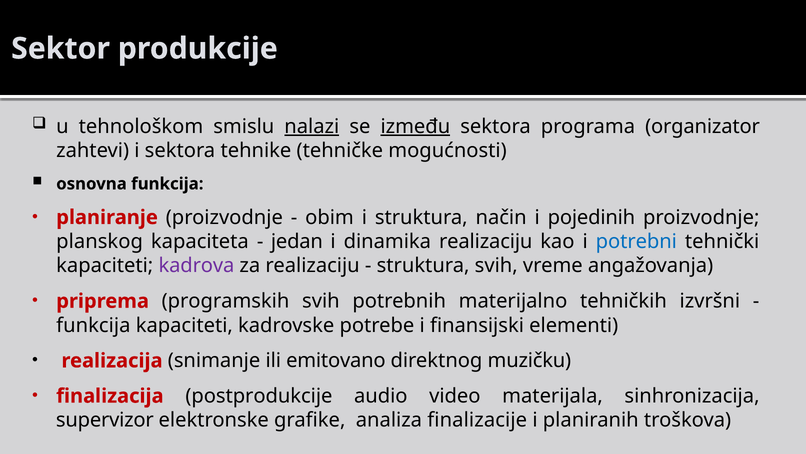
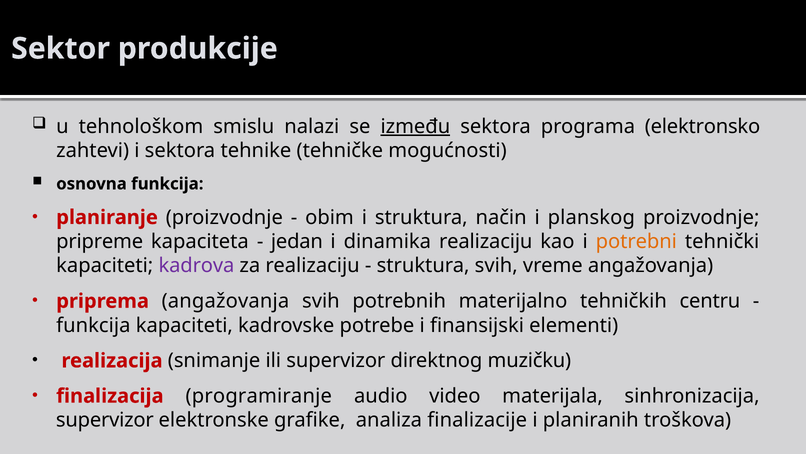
nalazi underline: present -> none
organizator: organizator -> elektronsko
pojedinih: pojedinih -> planskog
planskog: planskog -> pripreme
potrebni colour: blue -> orange
priprema programskih: programskih -> angažovanja
izvršni: izvršni -> centru
ili emitovano: emitovano -> supervizor
postprodukcije: postprodukcije -> programiranje
